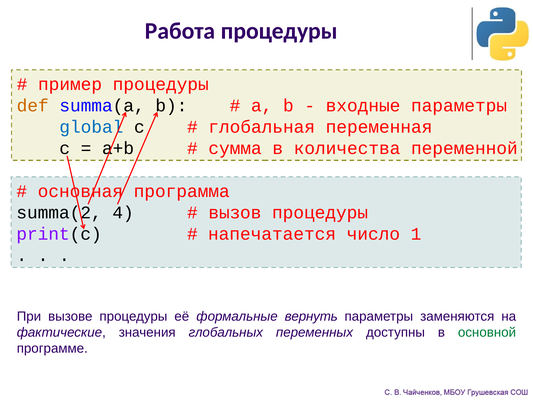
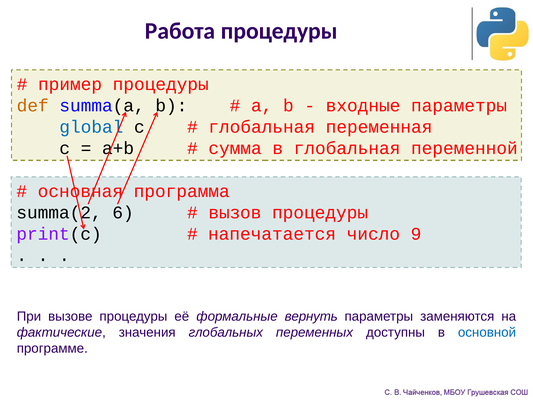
в количества: количества -> глобальная
4: 4 -> 6
1: 1 -> 9
основной colour: green -> blue
